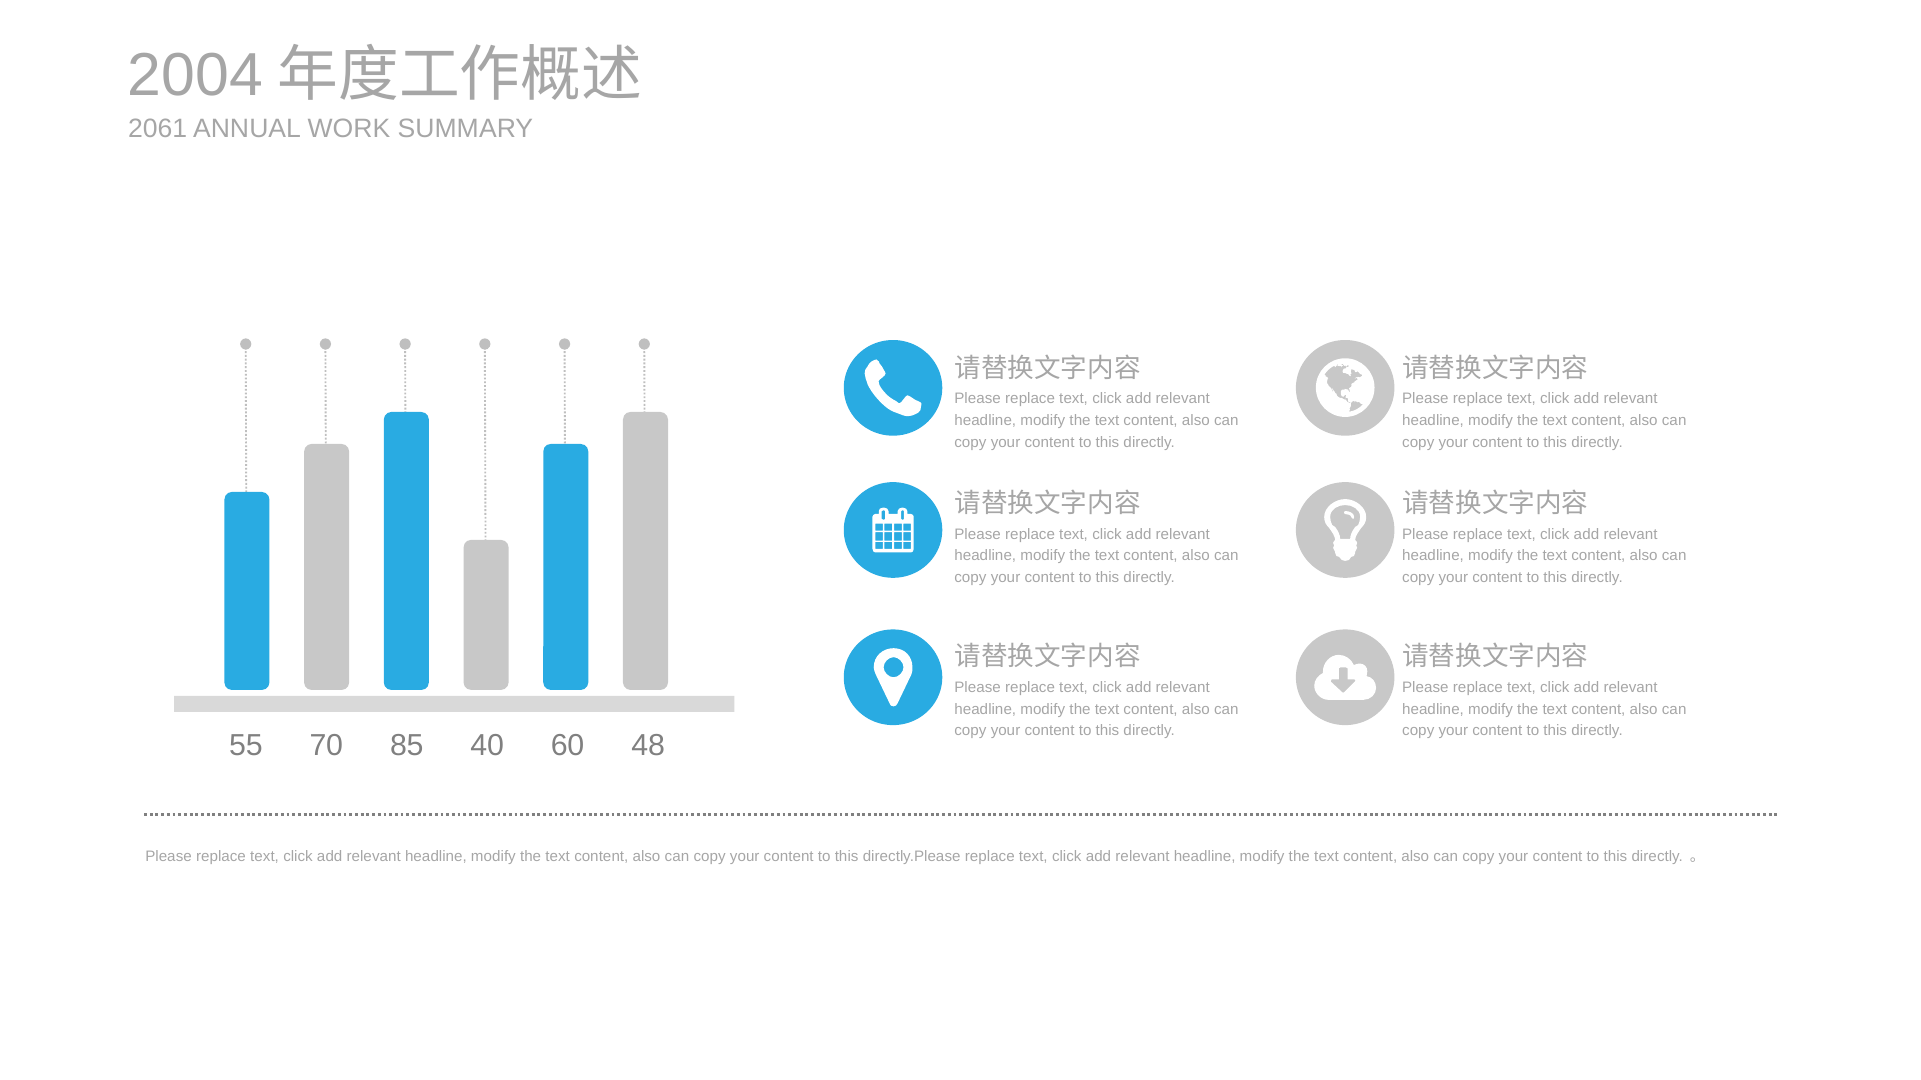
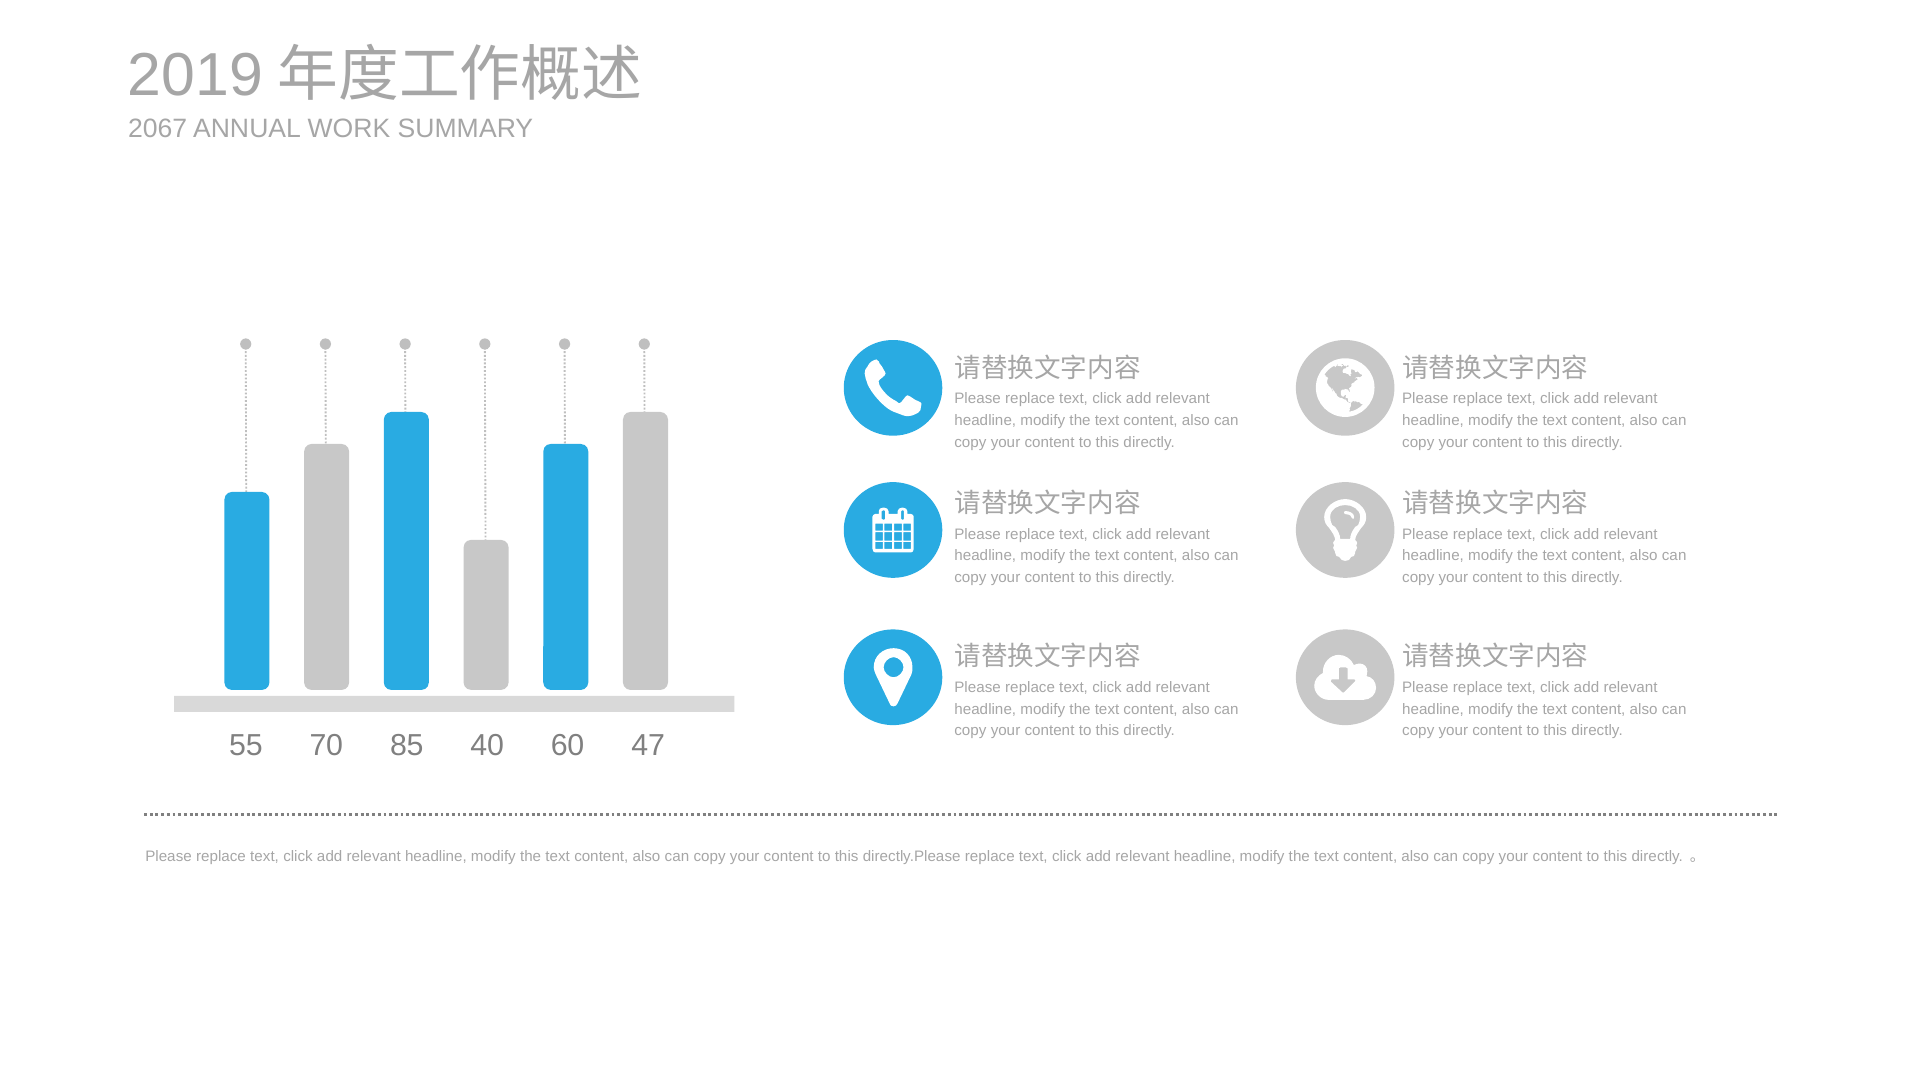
2004: 2004 -> 2019
2061: 2061 -> 2067
48: 48 -> 47
